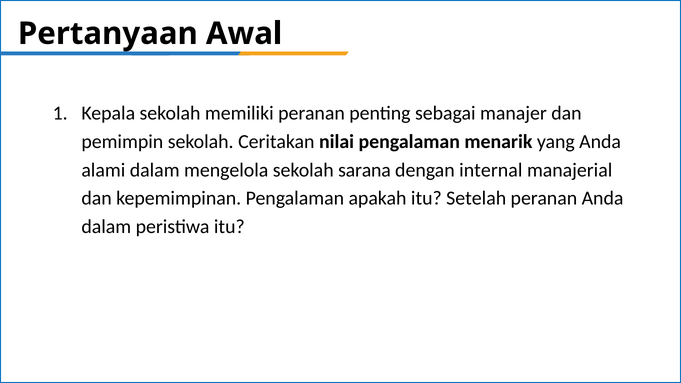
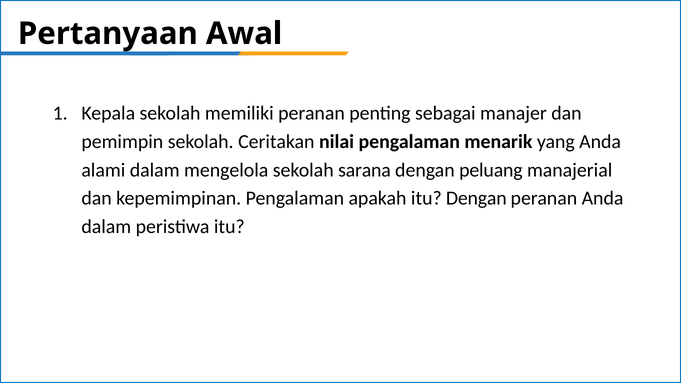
internal: internal -> peluang
itu Setelah: Setelah -> Dengan
